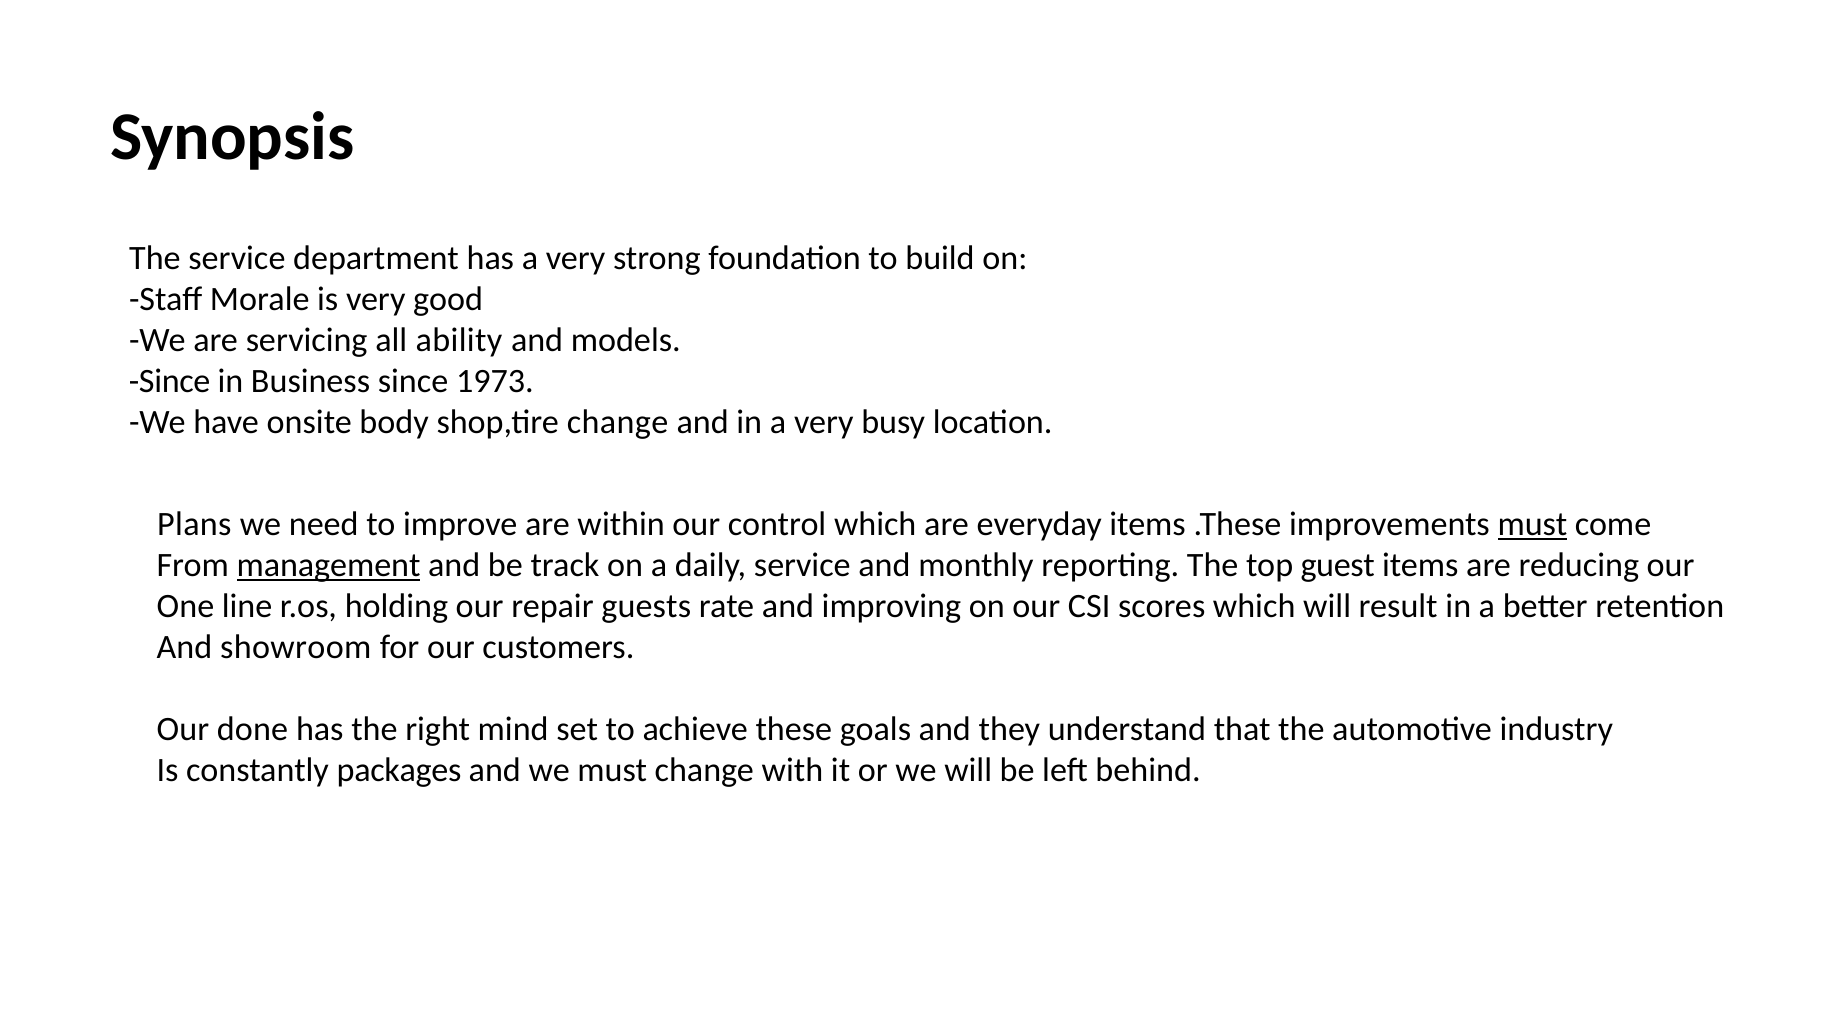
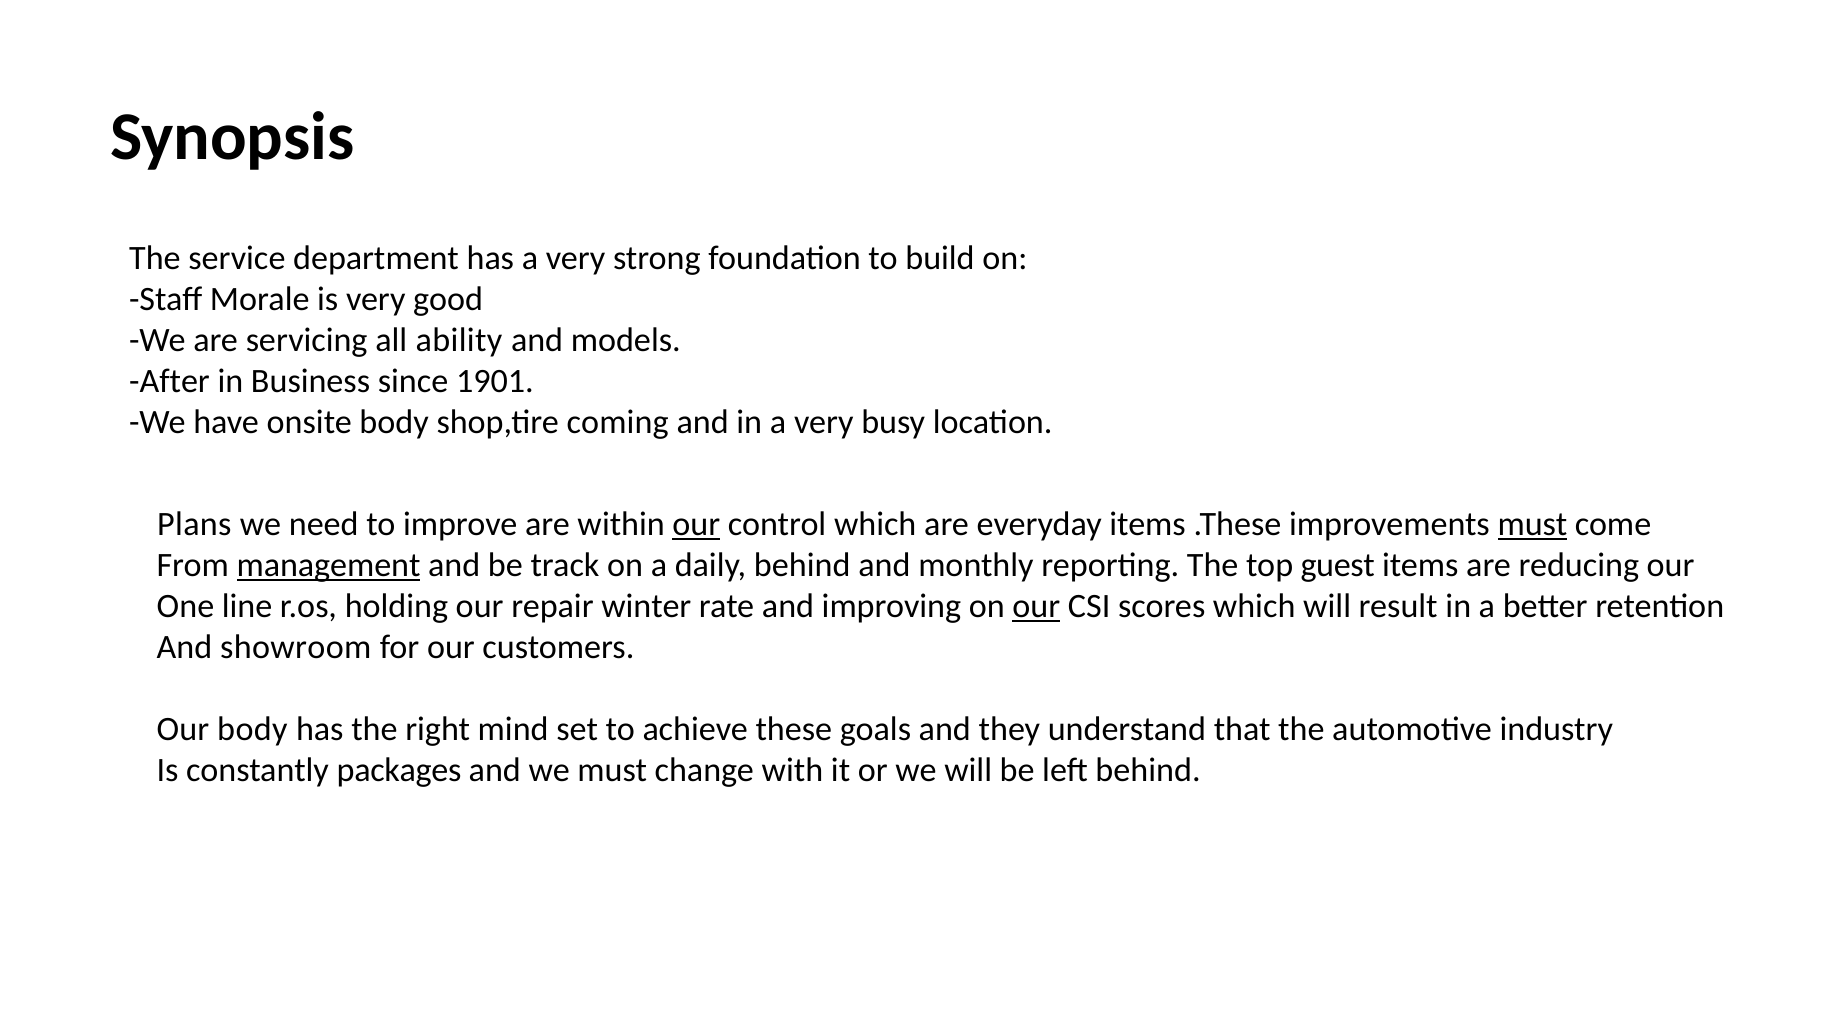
Since at (170, 382): Since -> After
1973: 1973 -> 1901
shop,tire change: change -> coming
our at (696, 525) underline: none -> present
daily service: service -> behind
guests: guests -> winter
our at (1036, 607) underline: none -> present
Our done: done -> body
